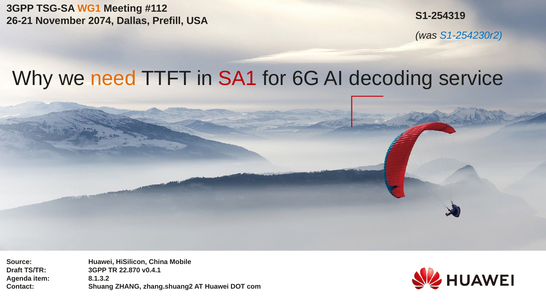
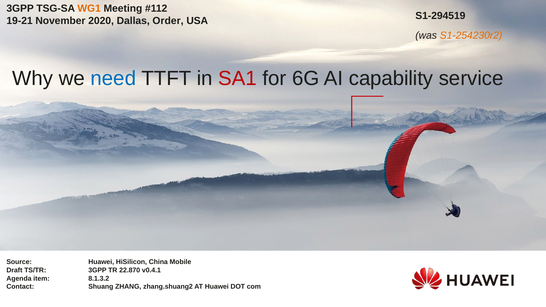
S1-254319: S1-254319 -> S1-294519
26-21: 26-21 -> 19-21
2074: 2074 -> 2020
Prefill: Prefill -> Order
S1-254230r2 colour: blue -> orange
need colour: orange -> blue
decoding: decoding -> capability
